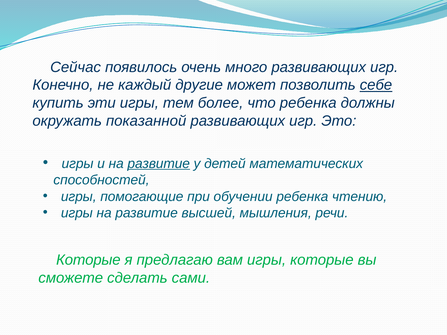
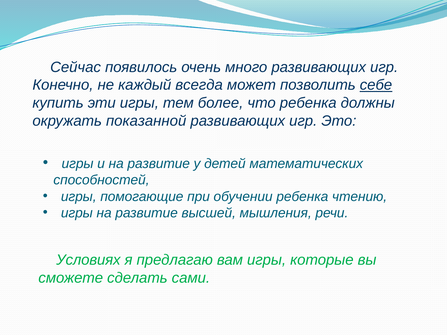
другие: другие -> всегда
развитие at (159, 164) underline: present -> none
Которые at (88, 260): Которые -> Условиях
